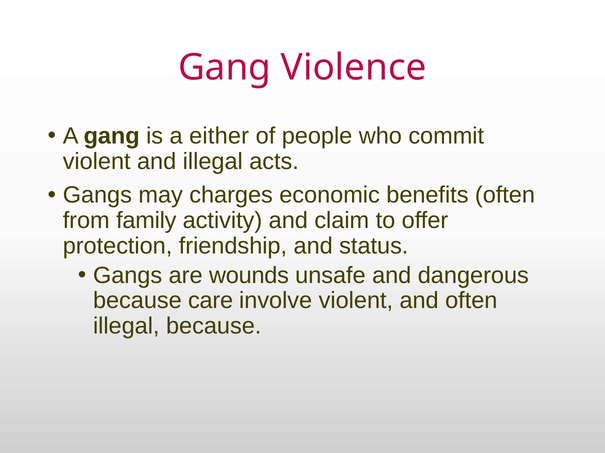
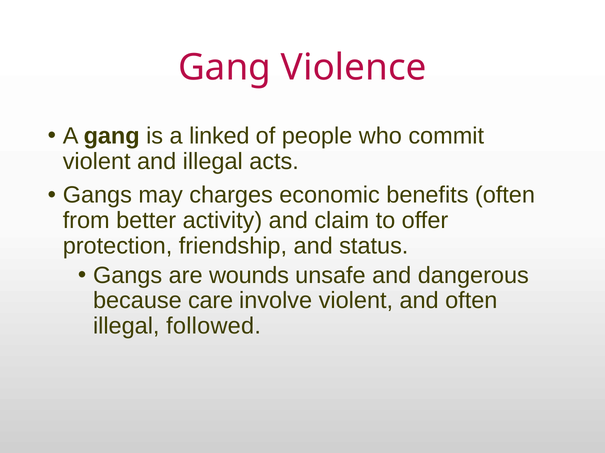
either: either -> linked
family: family -> better
illegal because: because -> followed
